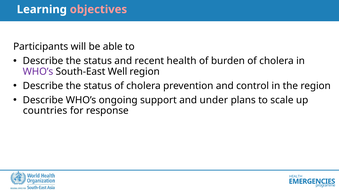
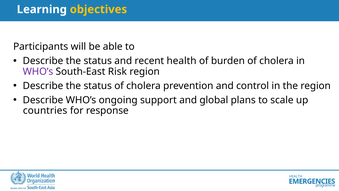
objectives colour: pink -> yellow
Well: Well -> Risk
under: under -> global
